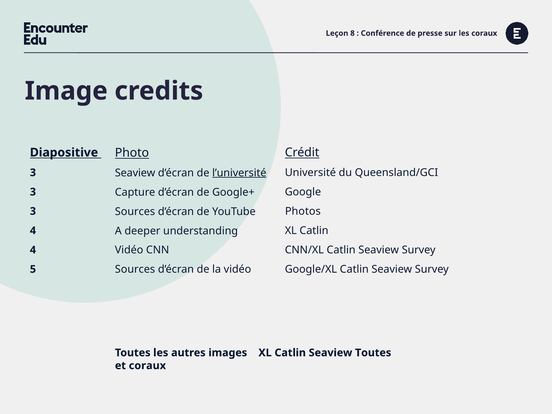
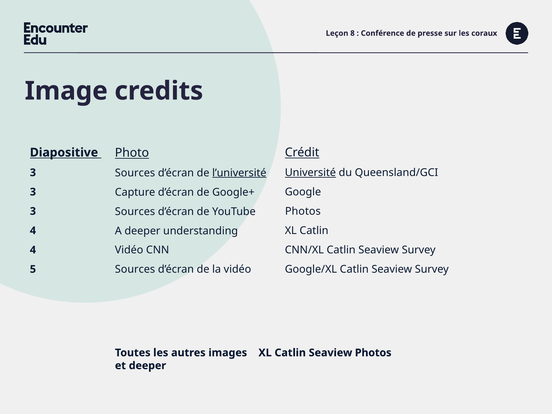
Université underline: none -> present
Seaview at (135, 173): Seaview -> Sources
Seaview Toutes: Toutes -> Photos
et coraux: coraux -> deeper
